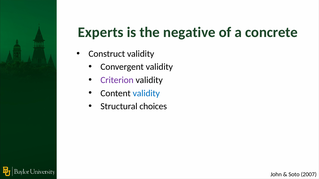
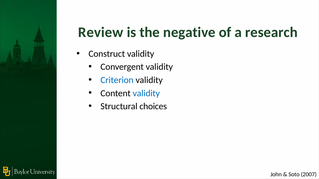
Experts: Experts -> Review
concrete: concrete -> research
Criterion colour: purple -> blue
